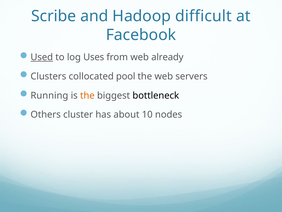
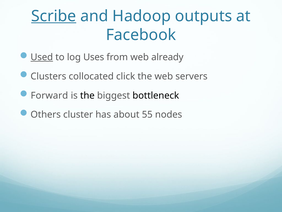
Scribe underline: none -> present
difficult: difficult -> outputs
pool: pool -> click
Running: Running -> Forward
the at (87, 95) colour: orange -> black
10: 10 -> 55
